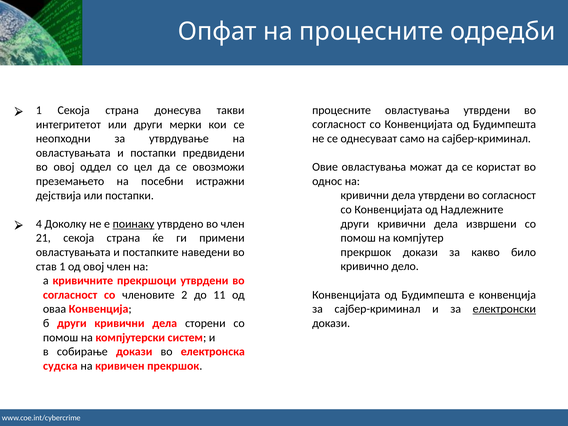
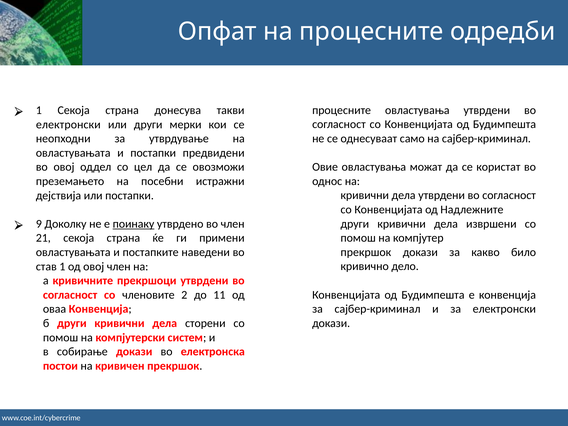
интегритетот at (68, 124): интегритетот -> електронски
4: 4 -> 9
електронски at (504, 309) underline: present -> none
судска: судска -> постои
